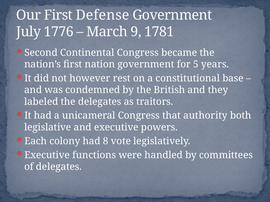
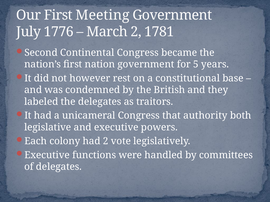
Defense: Defense -> Meeting
March 9: 9 -> 2
had 8: 8 -> 2
